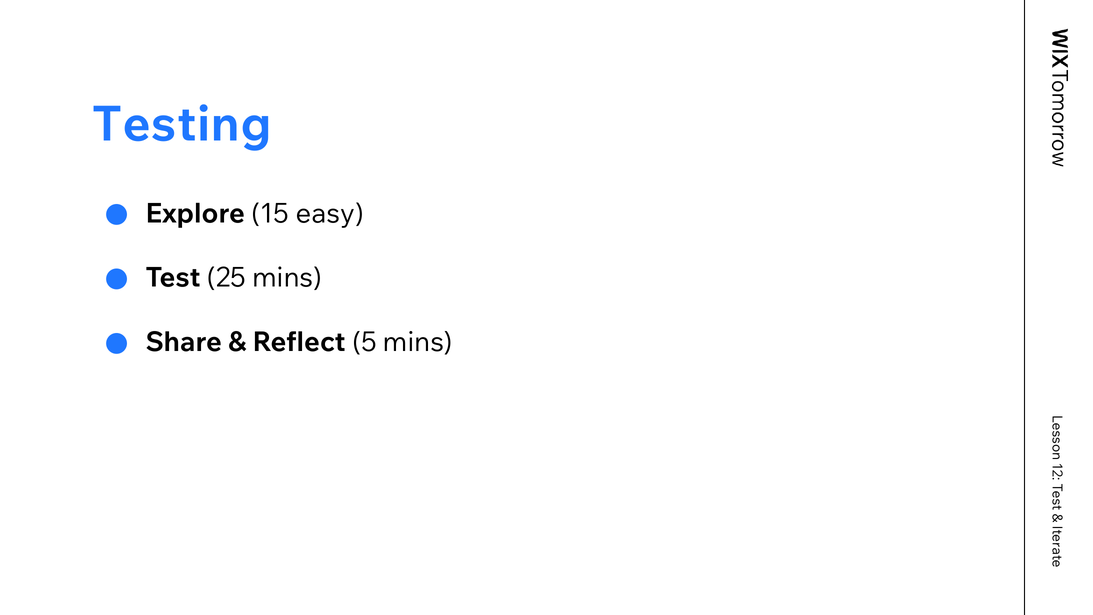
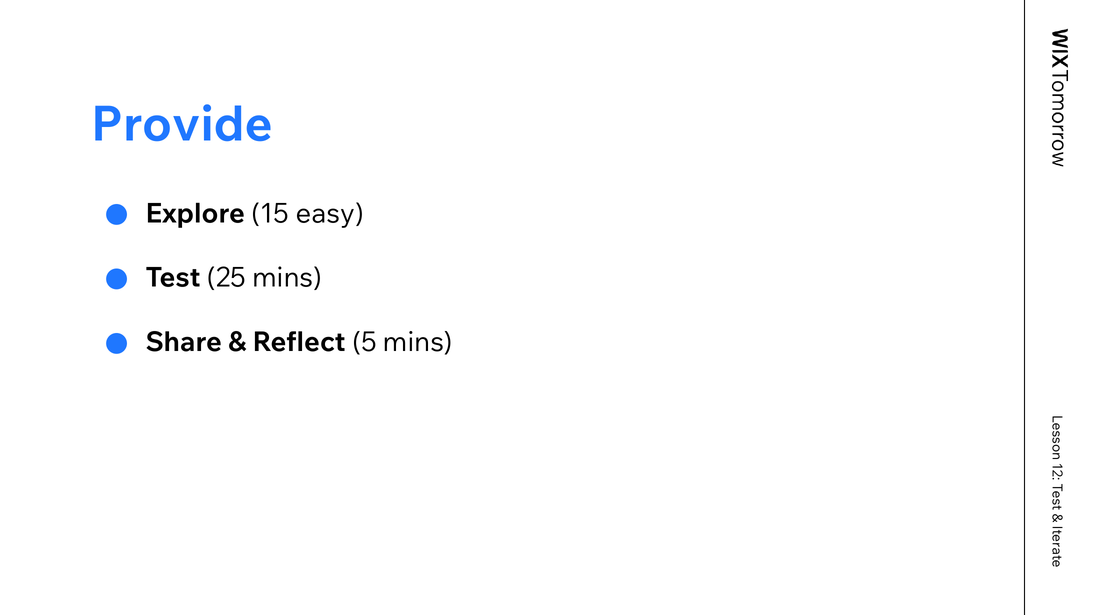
Testing: Testing -> Provide
